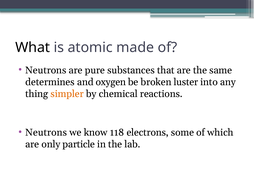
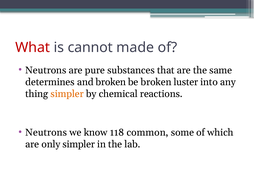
What colour: black -> red
atomic: atomic -> cannot
and oxygen: oxygen -> broken
electrons: electrons -> common
only particle: particle -> simpler
